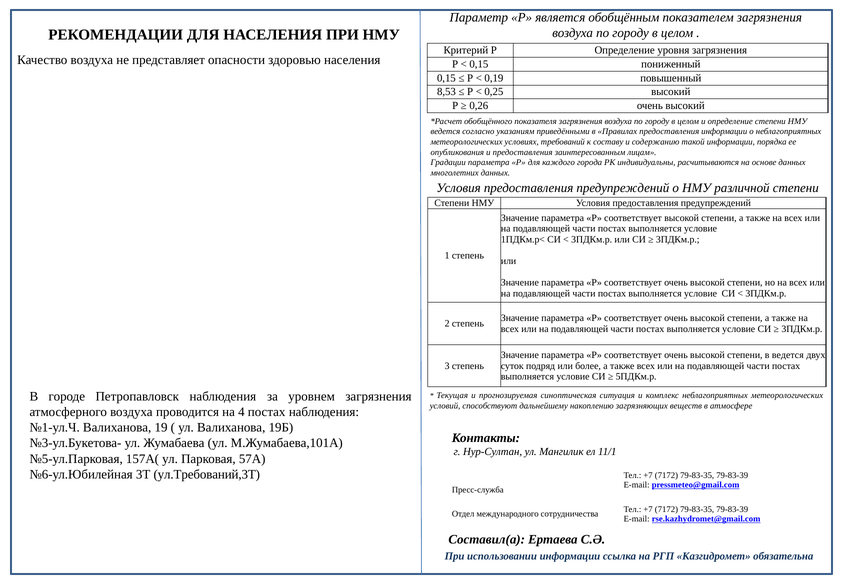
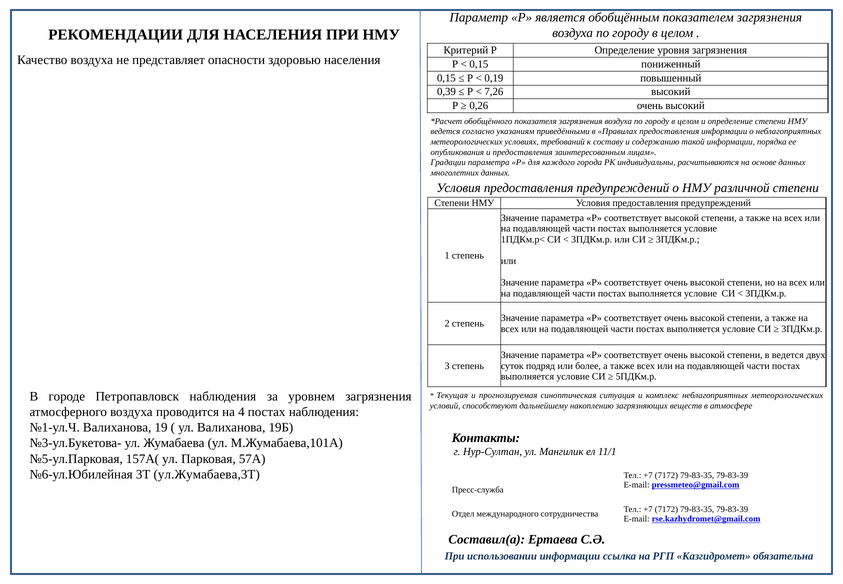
8,53: 8,53 -> 0,39
0,25: 0,25 -> 7,26
ул.Требований,3Т: ул.Требований,3Т -> ул.Жумабаева,3Т
